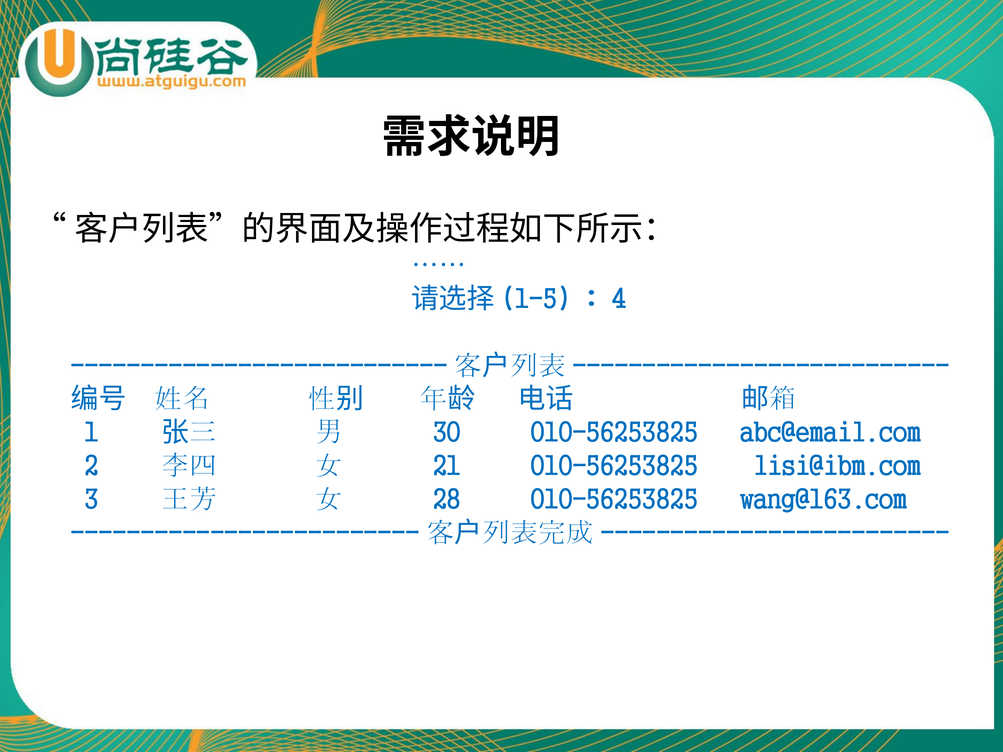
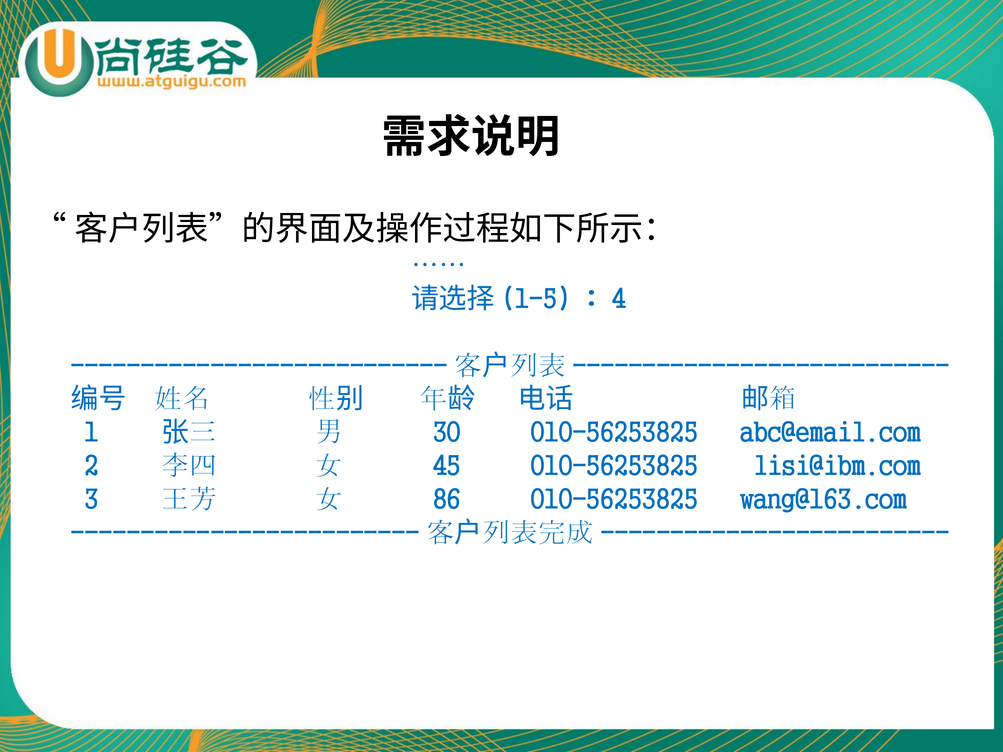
21: 21 -> 45
28: 28 -> 86
